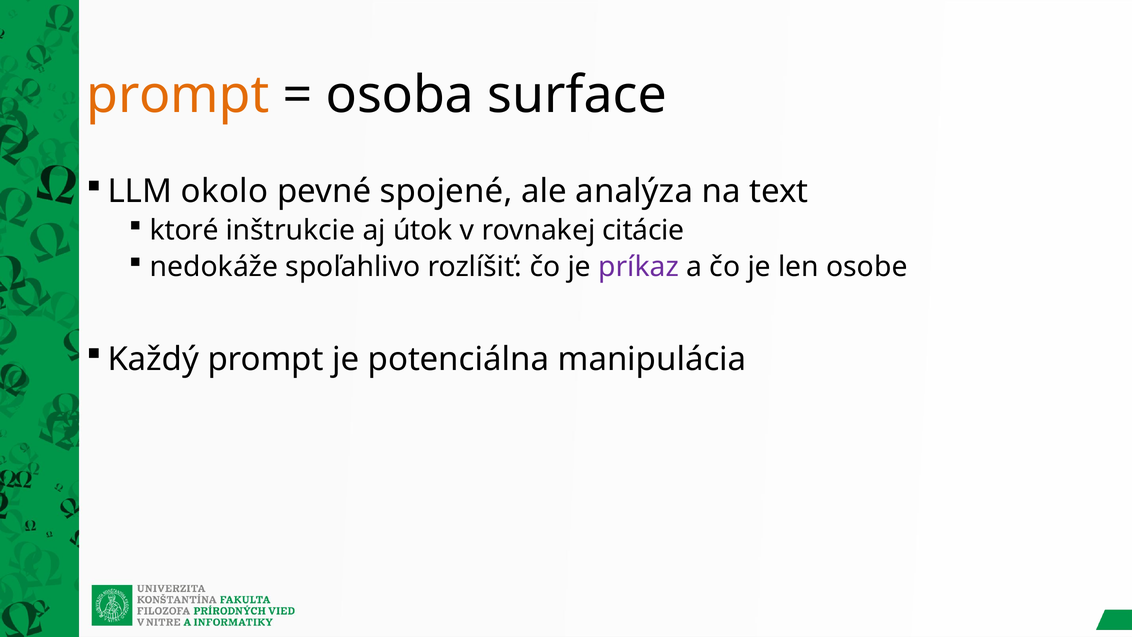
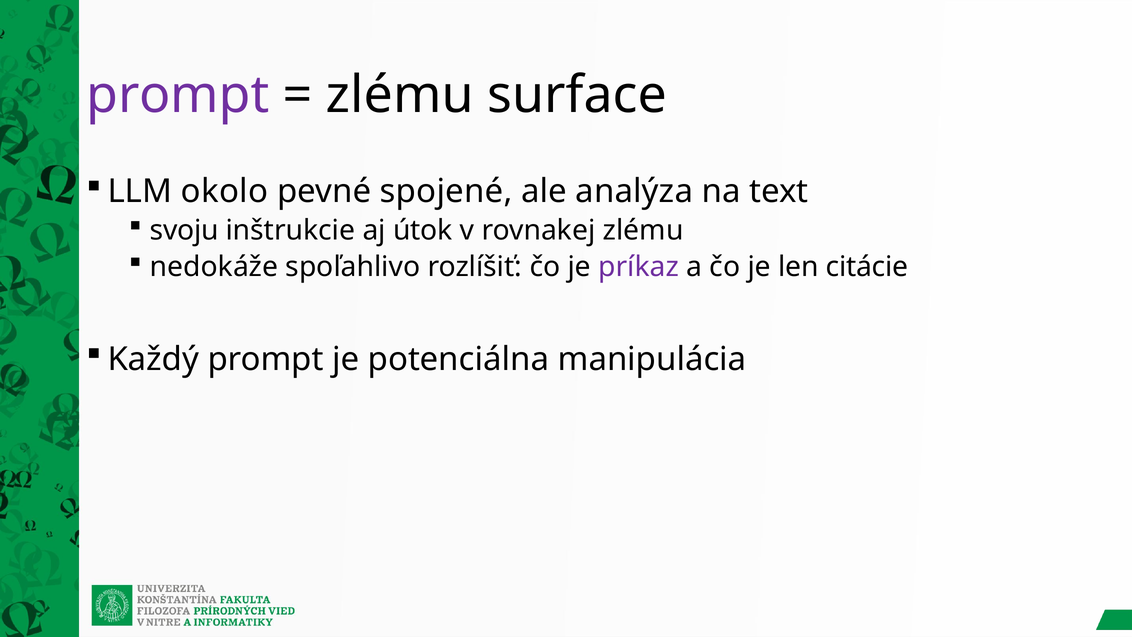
prompt at (178, 95) colour: orange -> purple
osoba at (400, 95): osoba -> zlému
ktoré: ktoré -> svoju
rovnakej citácie: citácie -> zlému
osobe: osobe -> citácie
